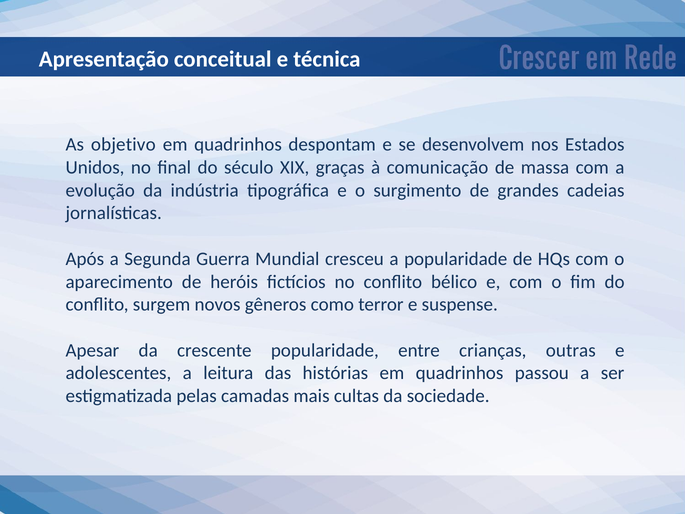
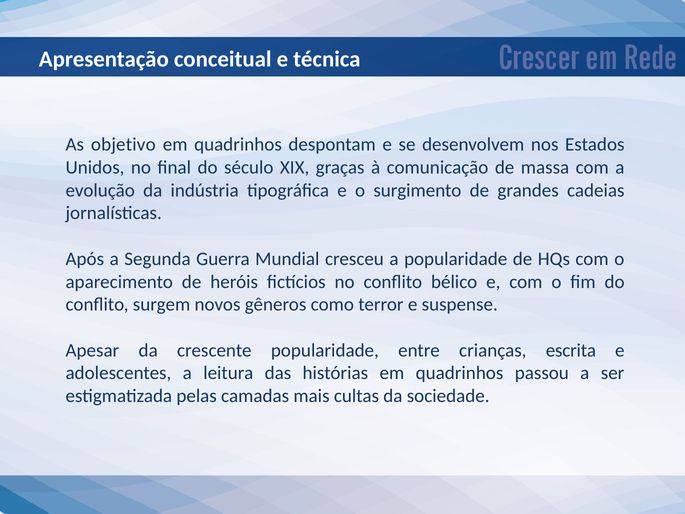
outras: outras -> escrita
